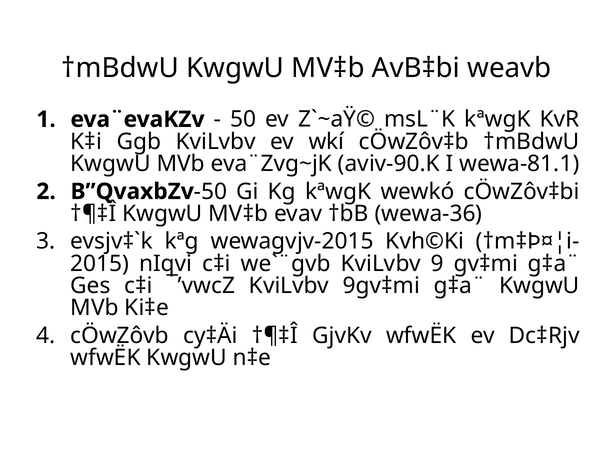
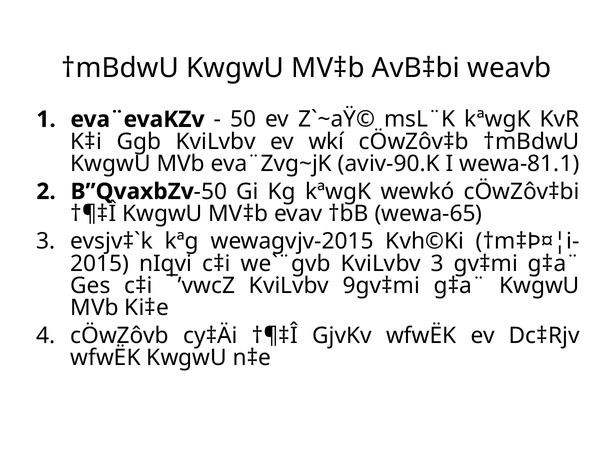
wewa-36: wewa-36 -> wewa-65
KviLvbv 9: 9 -> 3
